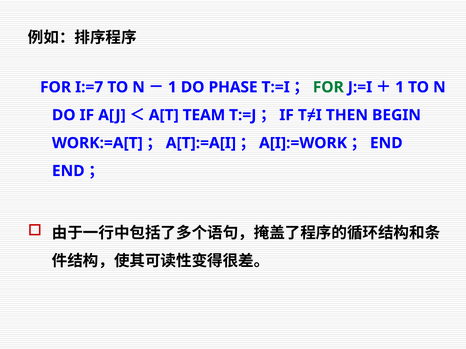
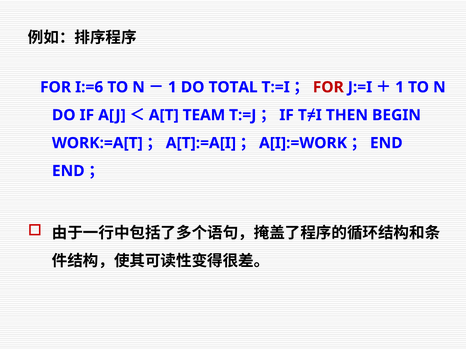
I:=7: I:=7 -> I:=6
PHASE: PHASE -> TOTAL
FOR at (328, 87) colour: green -> red
